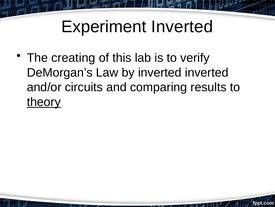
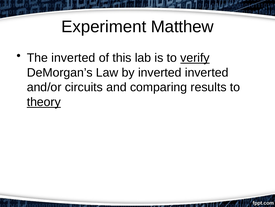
Experiment Inverted: Inverted -> Matthew
The creating: creating -> inverted
verify underline: none -> present
